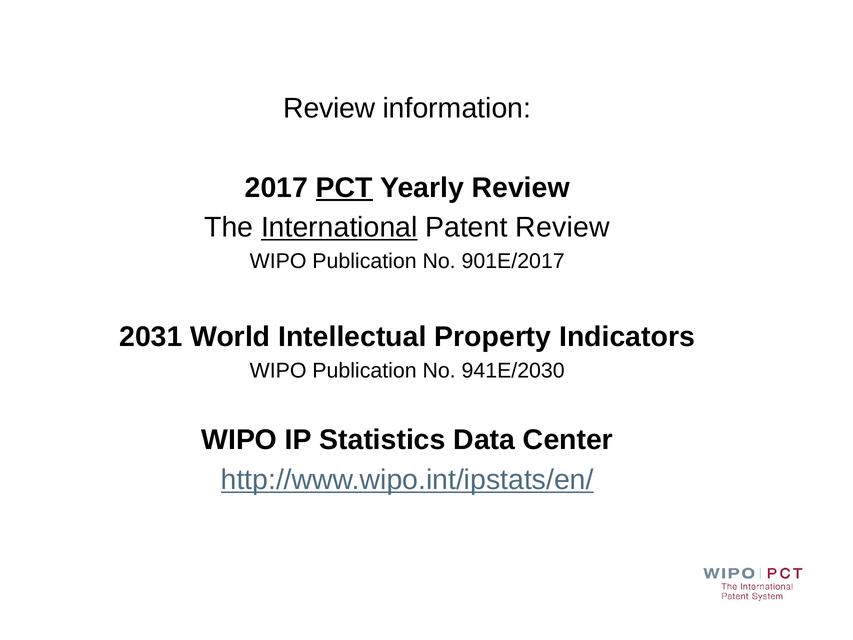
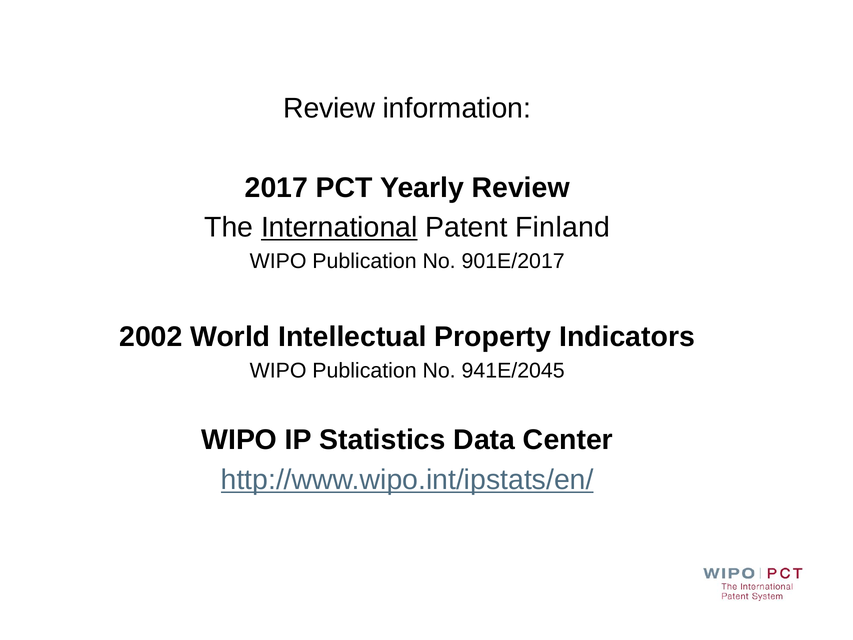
PCT underline: present -> none
Patent Review: Review -> Finland
2031: 2031 -> 2002
941E/2030: 941E/2030 -> 941E/2045
